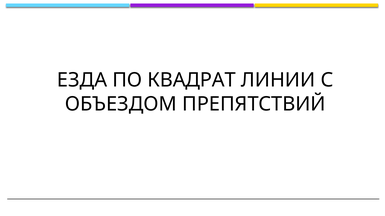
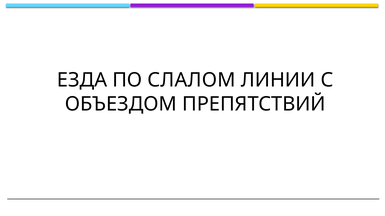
КВАДРАТ: КВАДРАТ -> СЛАЛОМ
